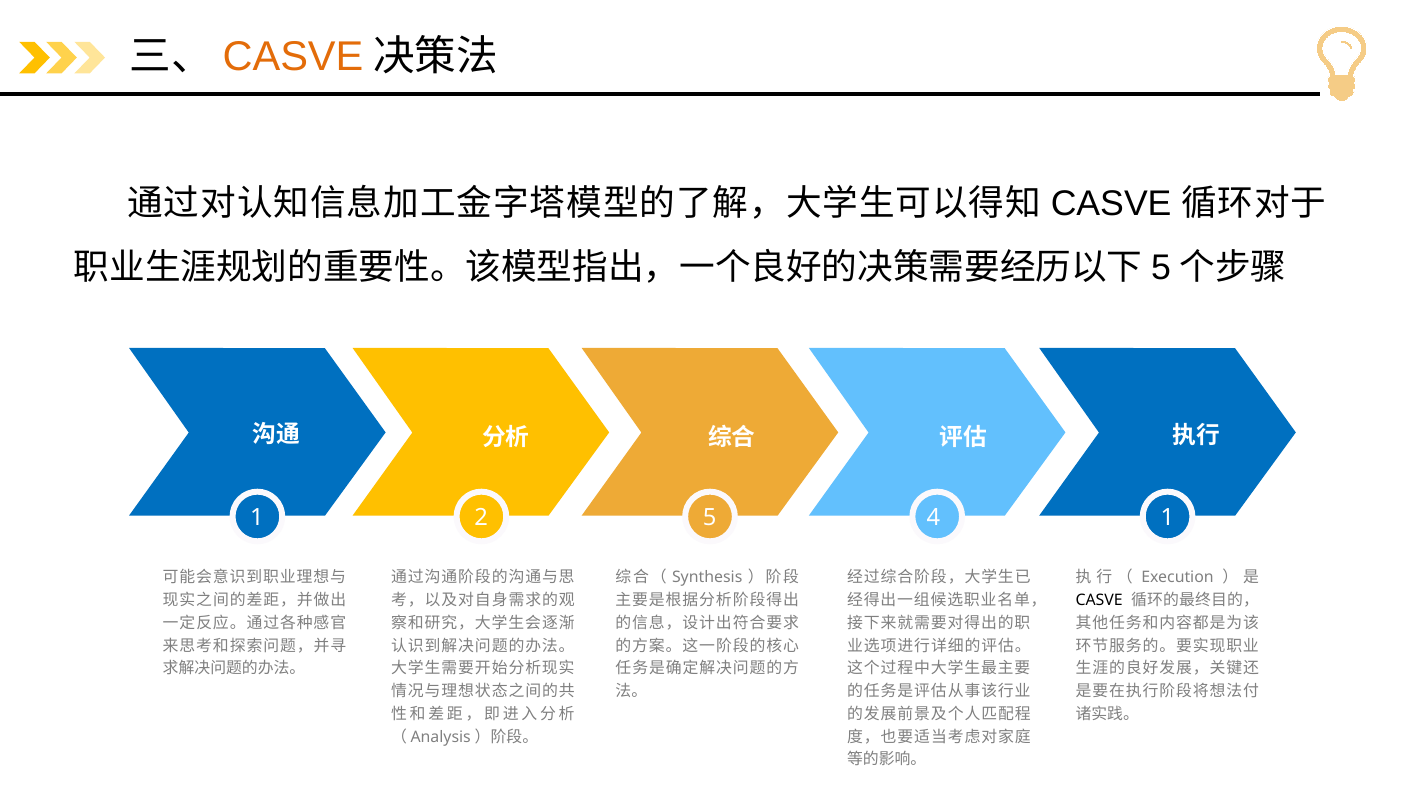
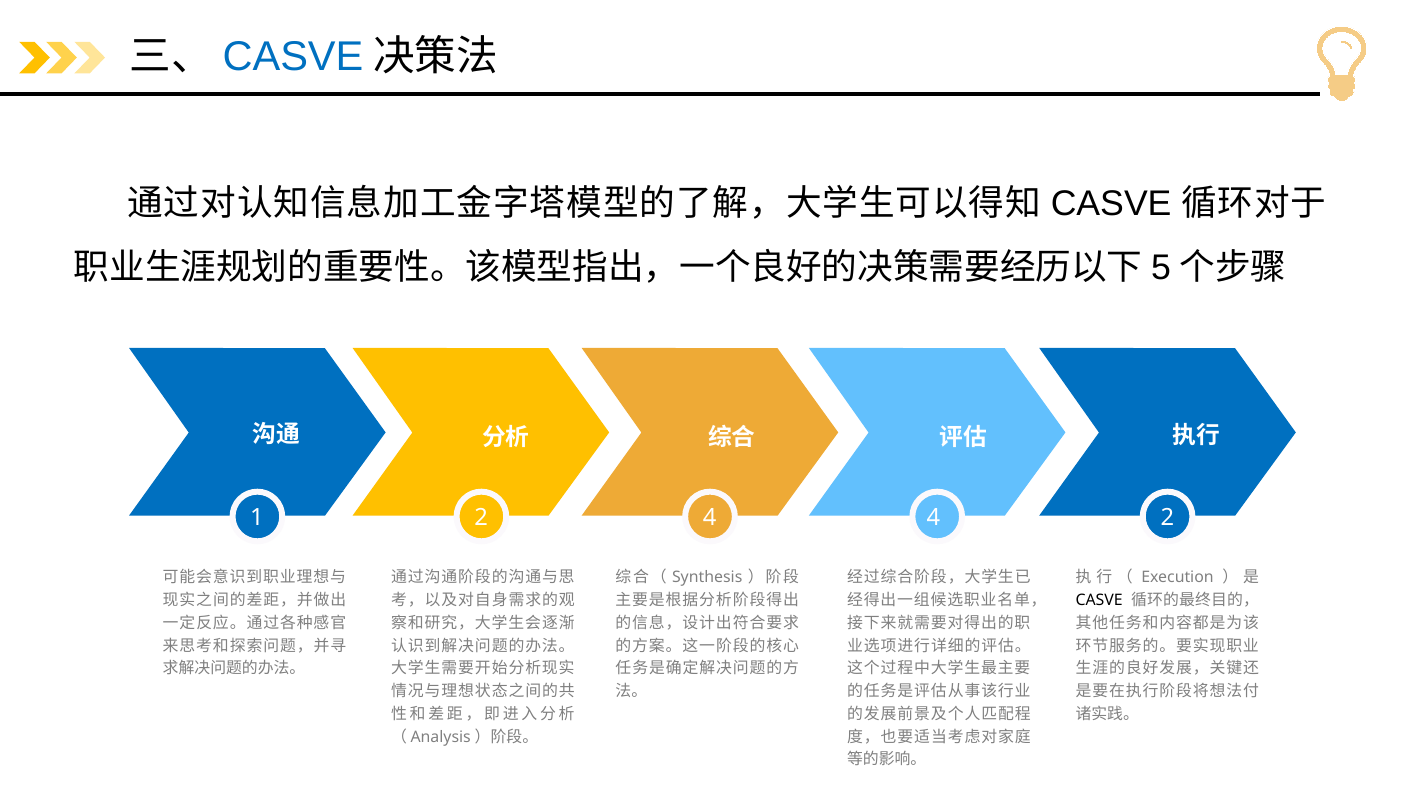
CASVE at (293, 56) colour: orange -> blue
2 5: 5 -> 4
4 1: 1 -> 2
